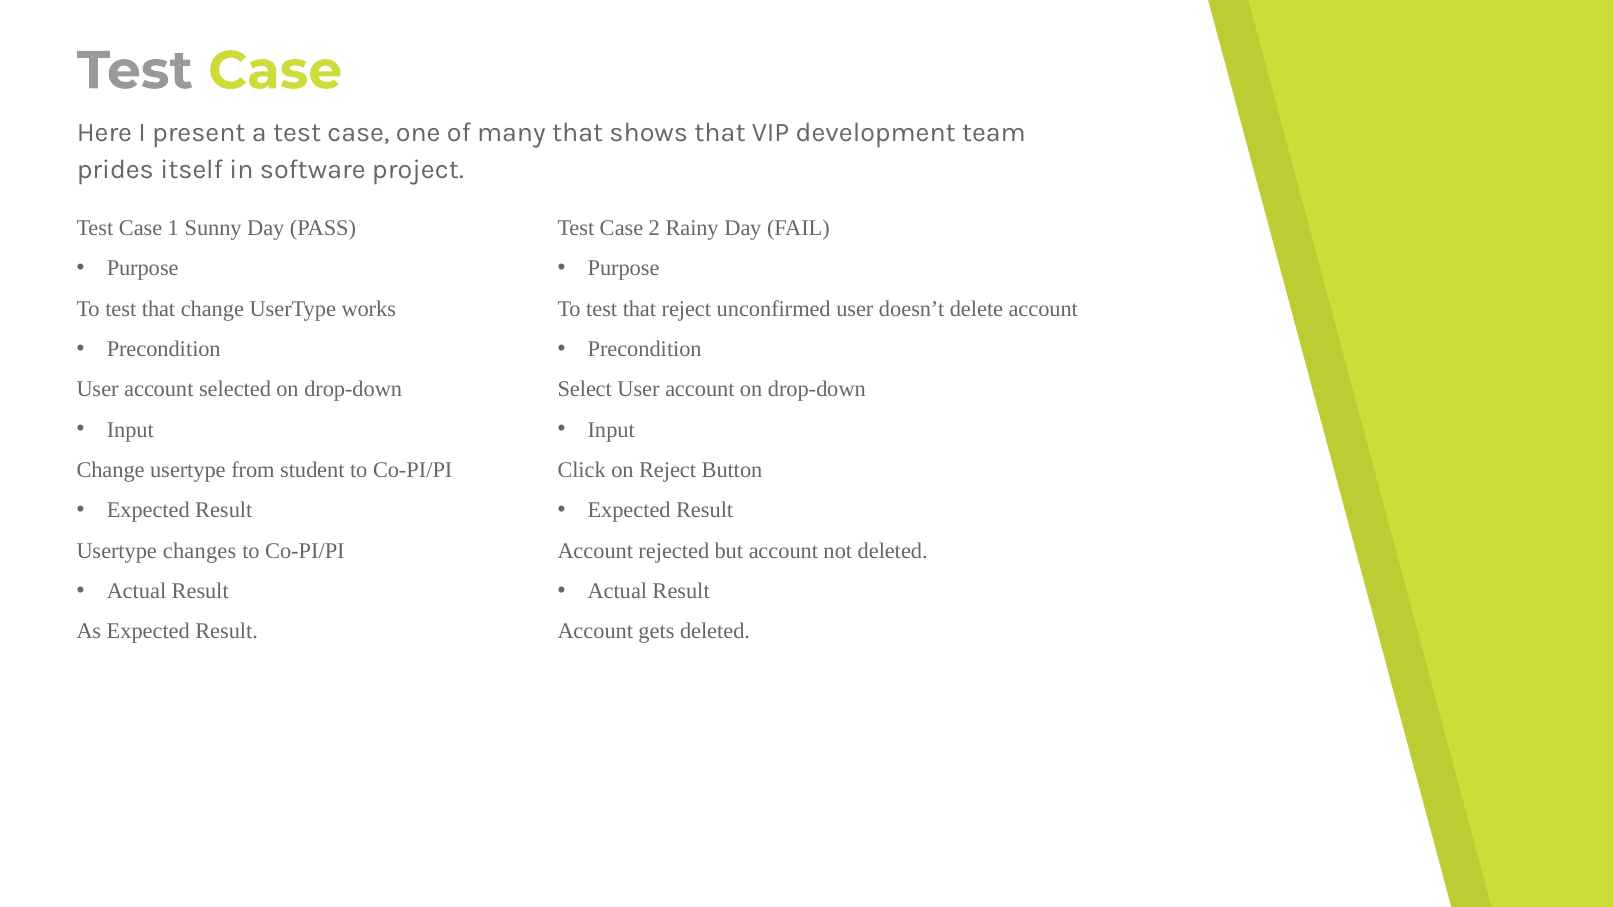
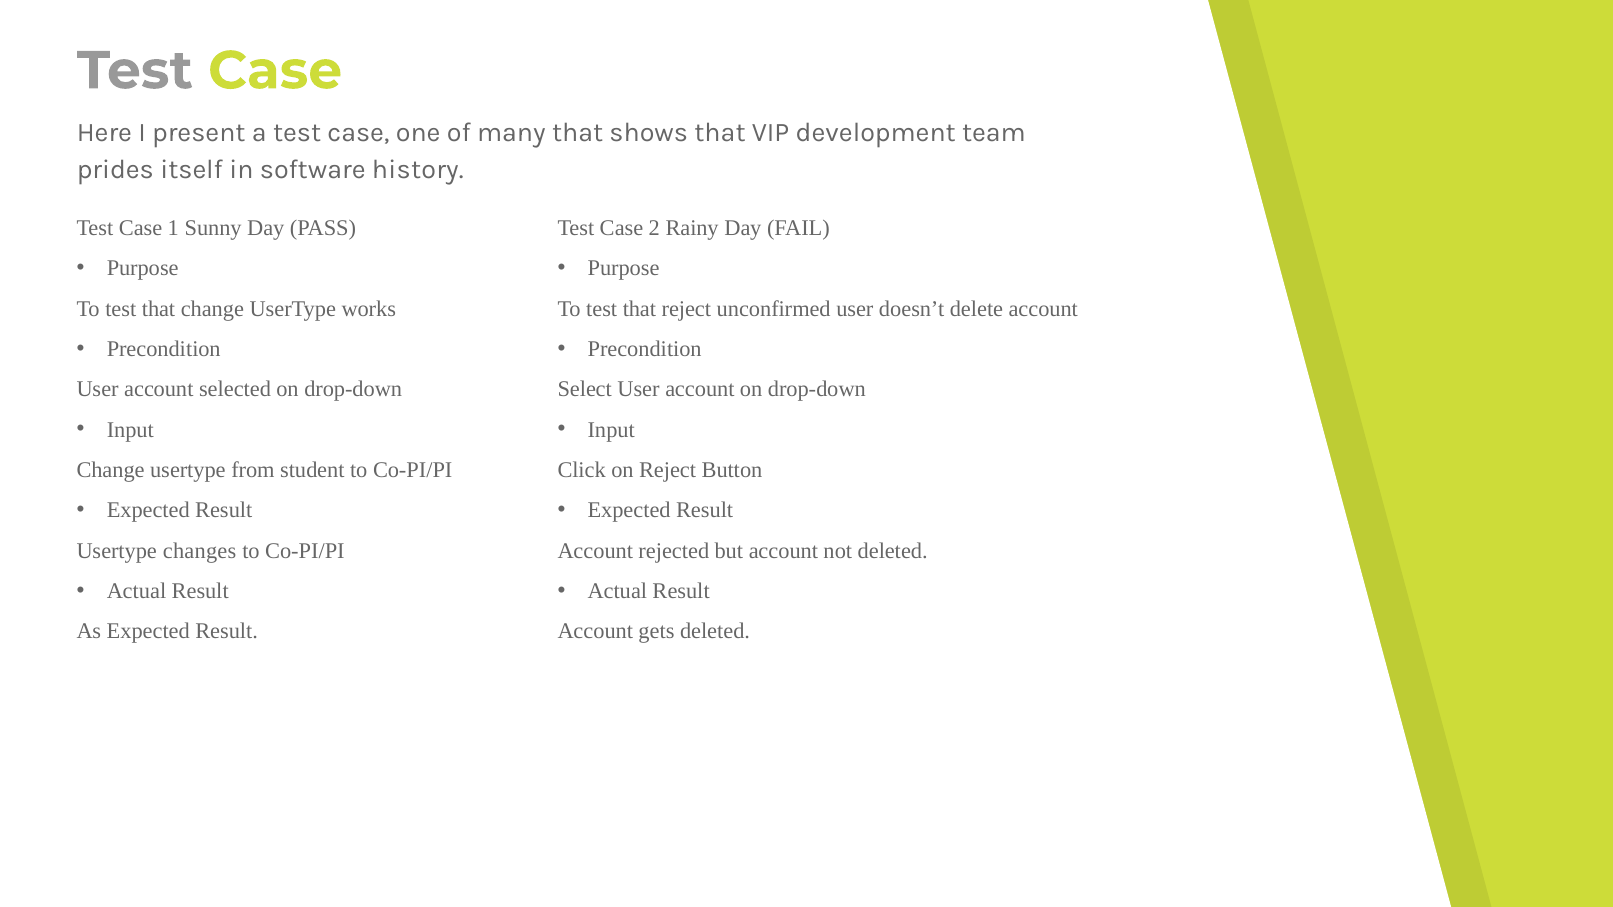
project: project -> history
